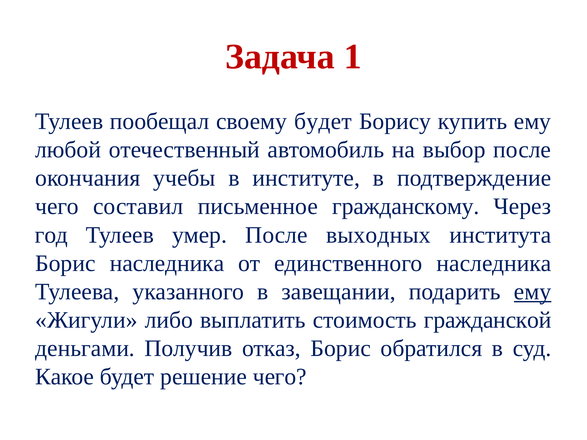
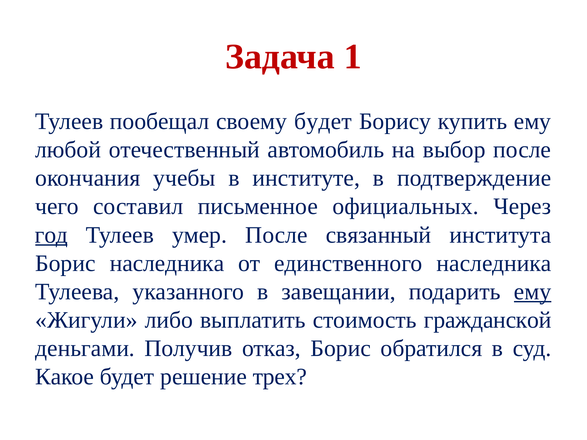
гражданскому: гражданскому -> официальных
год underline: none -> present
выходных: выходных -> связанный
решение чего: чего -> трех
